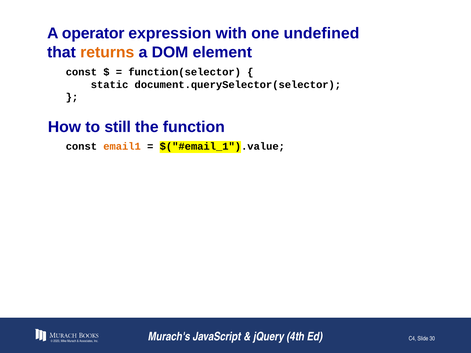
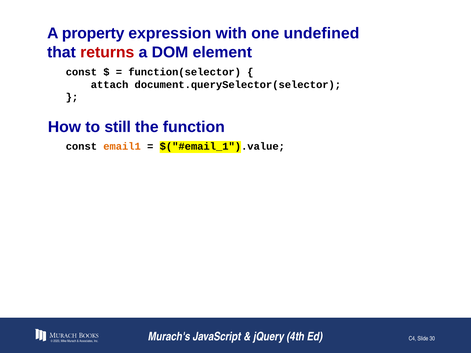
operator: operator -> property
returns colour: orange -> red
static: static -> attach
